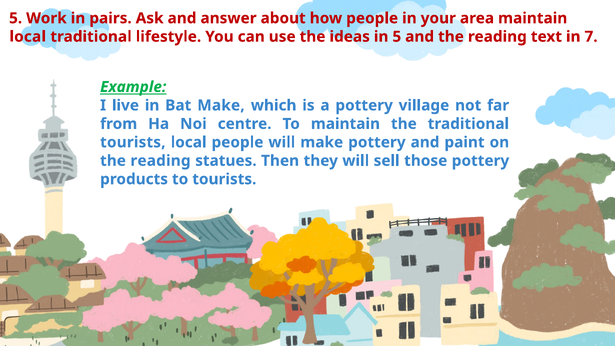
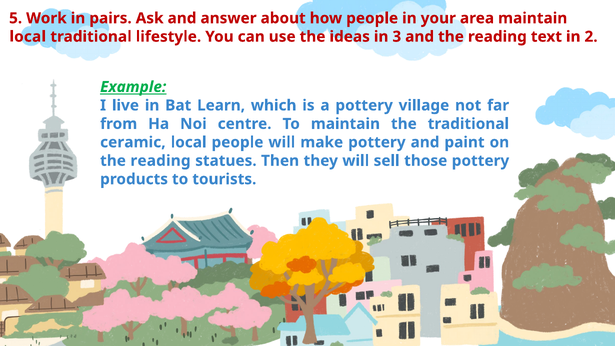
in 5: 5 -> 3
7: 7 -> 2
Bat Make: Make -> Learn
tourists at (133, 142): tourists -> ceramic
